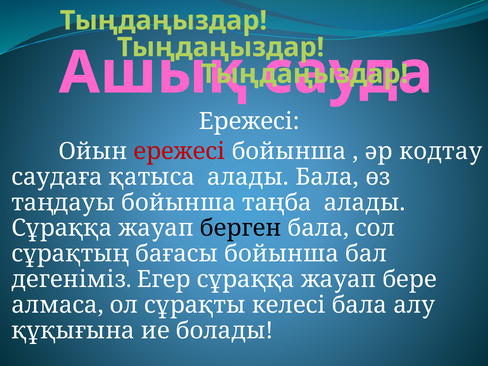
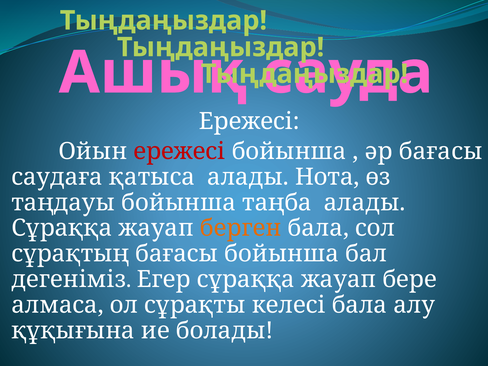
әр кодтау: кодтау -> бағасы
алады Бала: Бала -> Нота
берген colour: black -> orange
